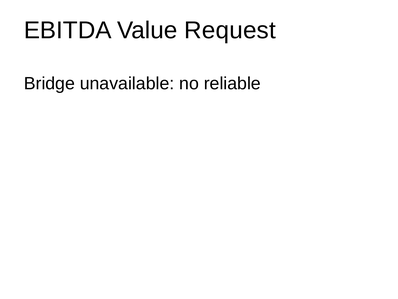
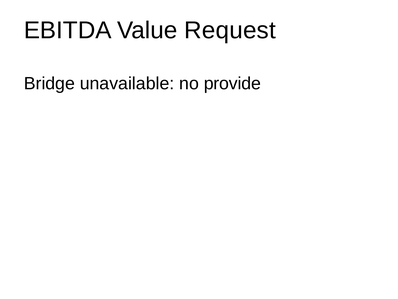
reliable: reliable -> provide
